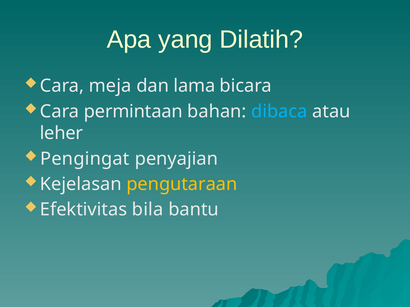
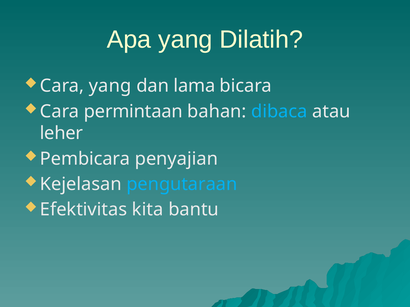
Cara meja: meja -> yang
Pengingat: Pengingat -> Pembicara
pengutaraan colour: yellow -> light blue
bila: bila -> kita
